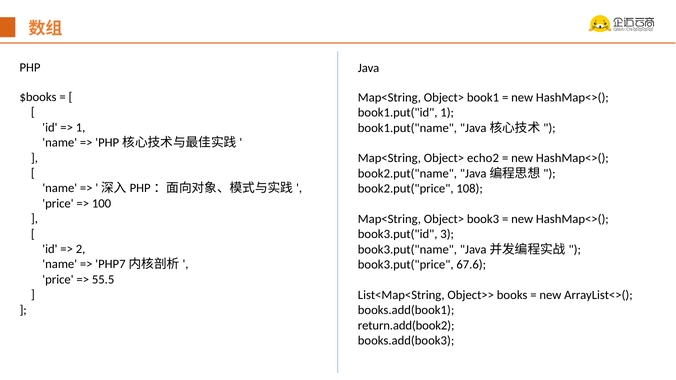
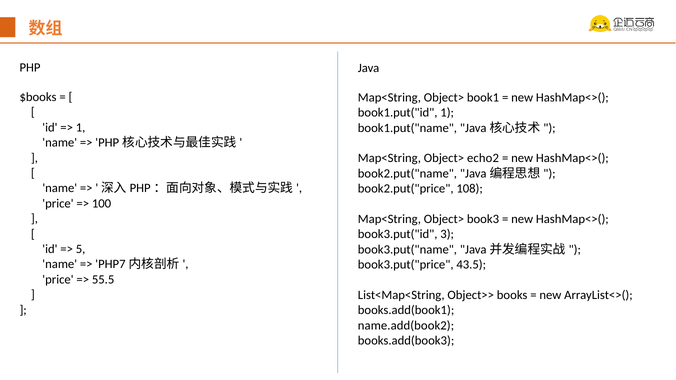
2: 2 -> 5
67.6: 67.6 -> 43.5
return.add(book2: return.add(book2 -> name.add(book2
